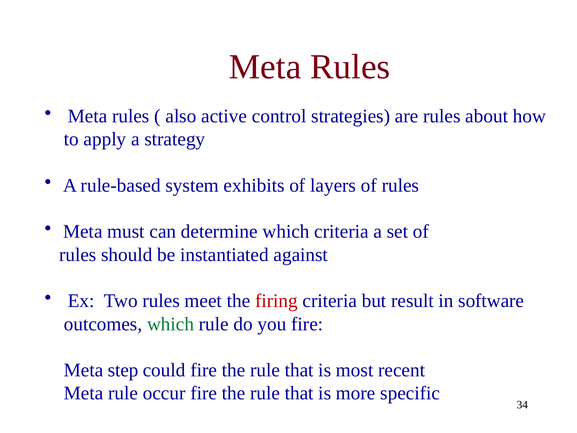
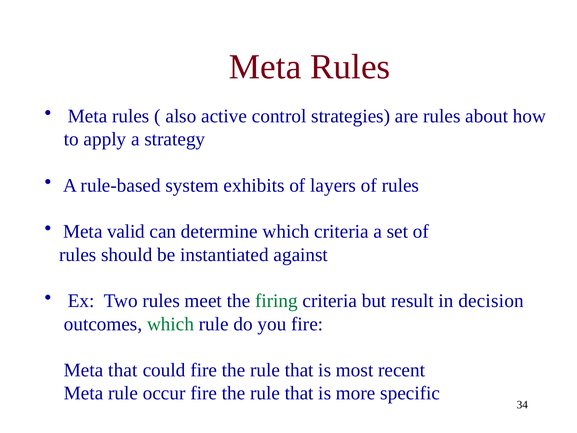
must: must -> valid
firing colour: red -> green
software: software -> decision
Meta step: step -> that
